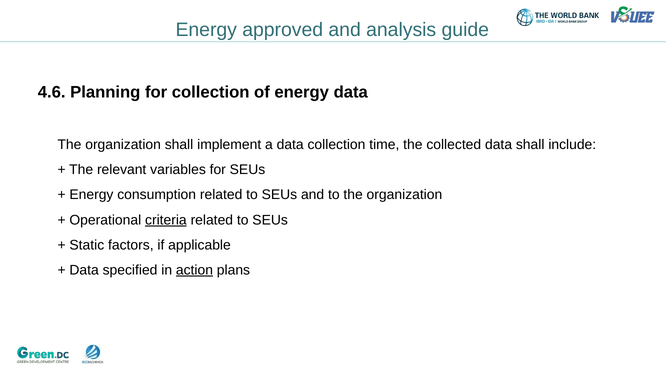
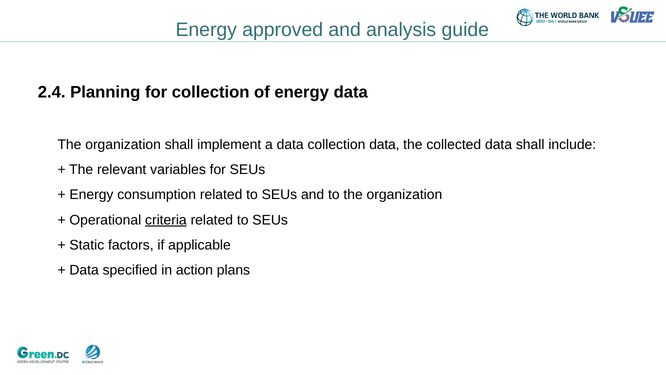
4.6: 4.6 -> 2.4
collection time: time -> data
action underline: present -> none
